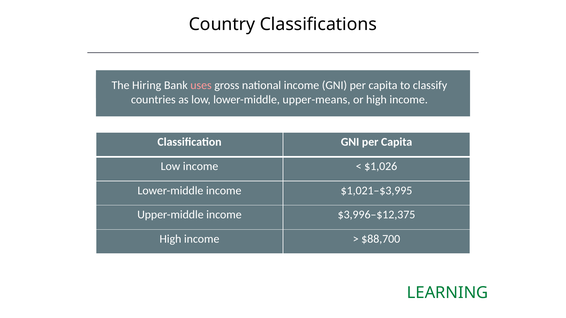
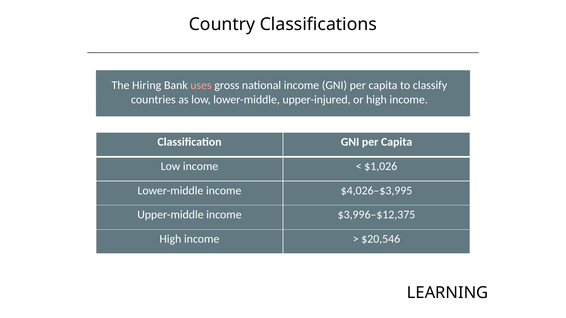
upper-means: upper-means -> upper-injured
$1,021–$3,995: $1,021–$3,995 -> $4,026–$3,995
$88,700: $88,700 -> $20,546
LEARNING colour: green -> black
